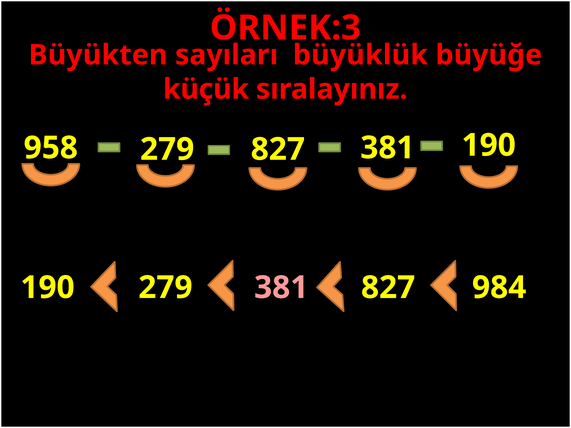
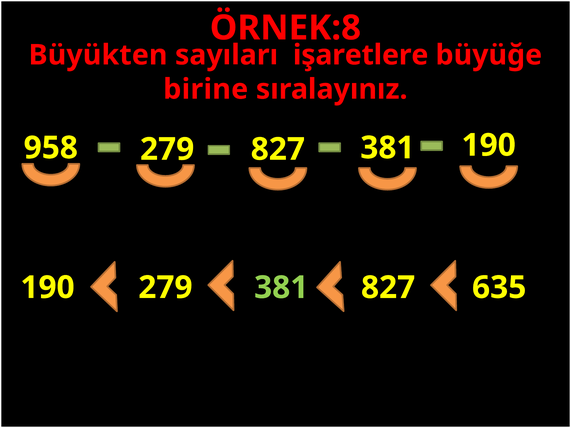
ÖRNEK:3: ÖRNEK:3 -> ÖRNEK:8
büyüklük: büyüklük -> işaretlere
küçük: küçük -> birine
381 at (281, 288) colour: pink -> light green
984: 984 -> 635
